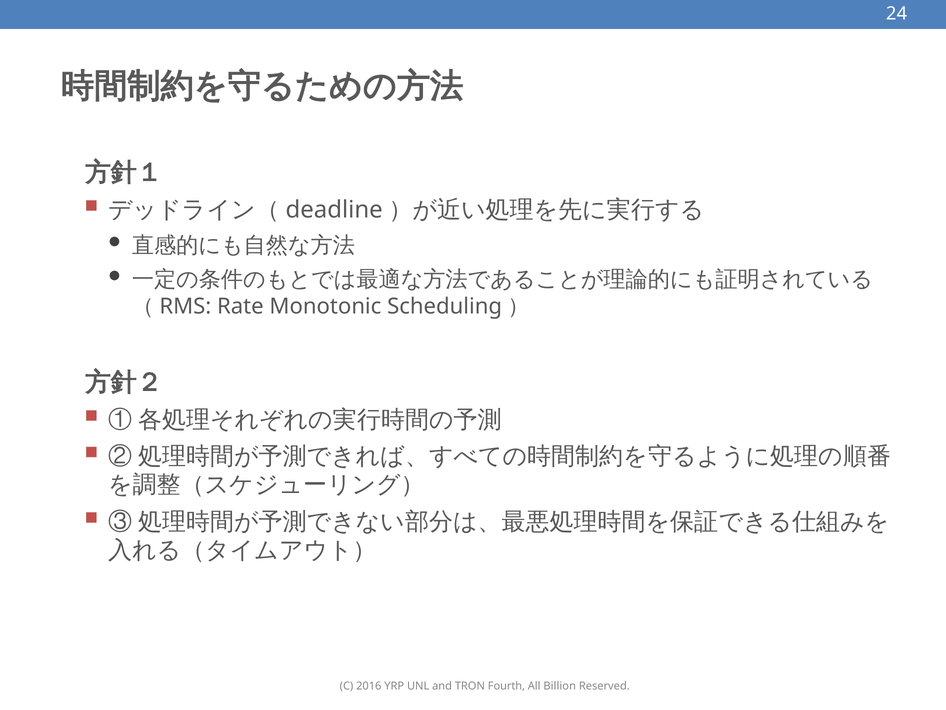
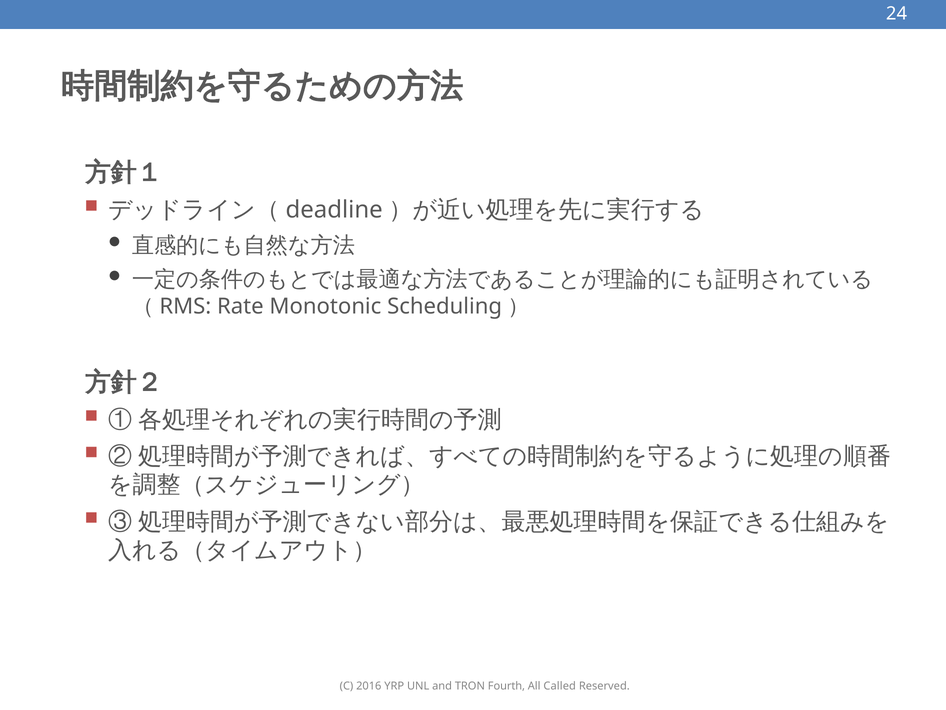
Billion: Billion -> Called
